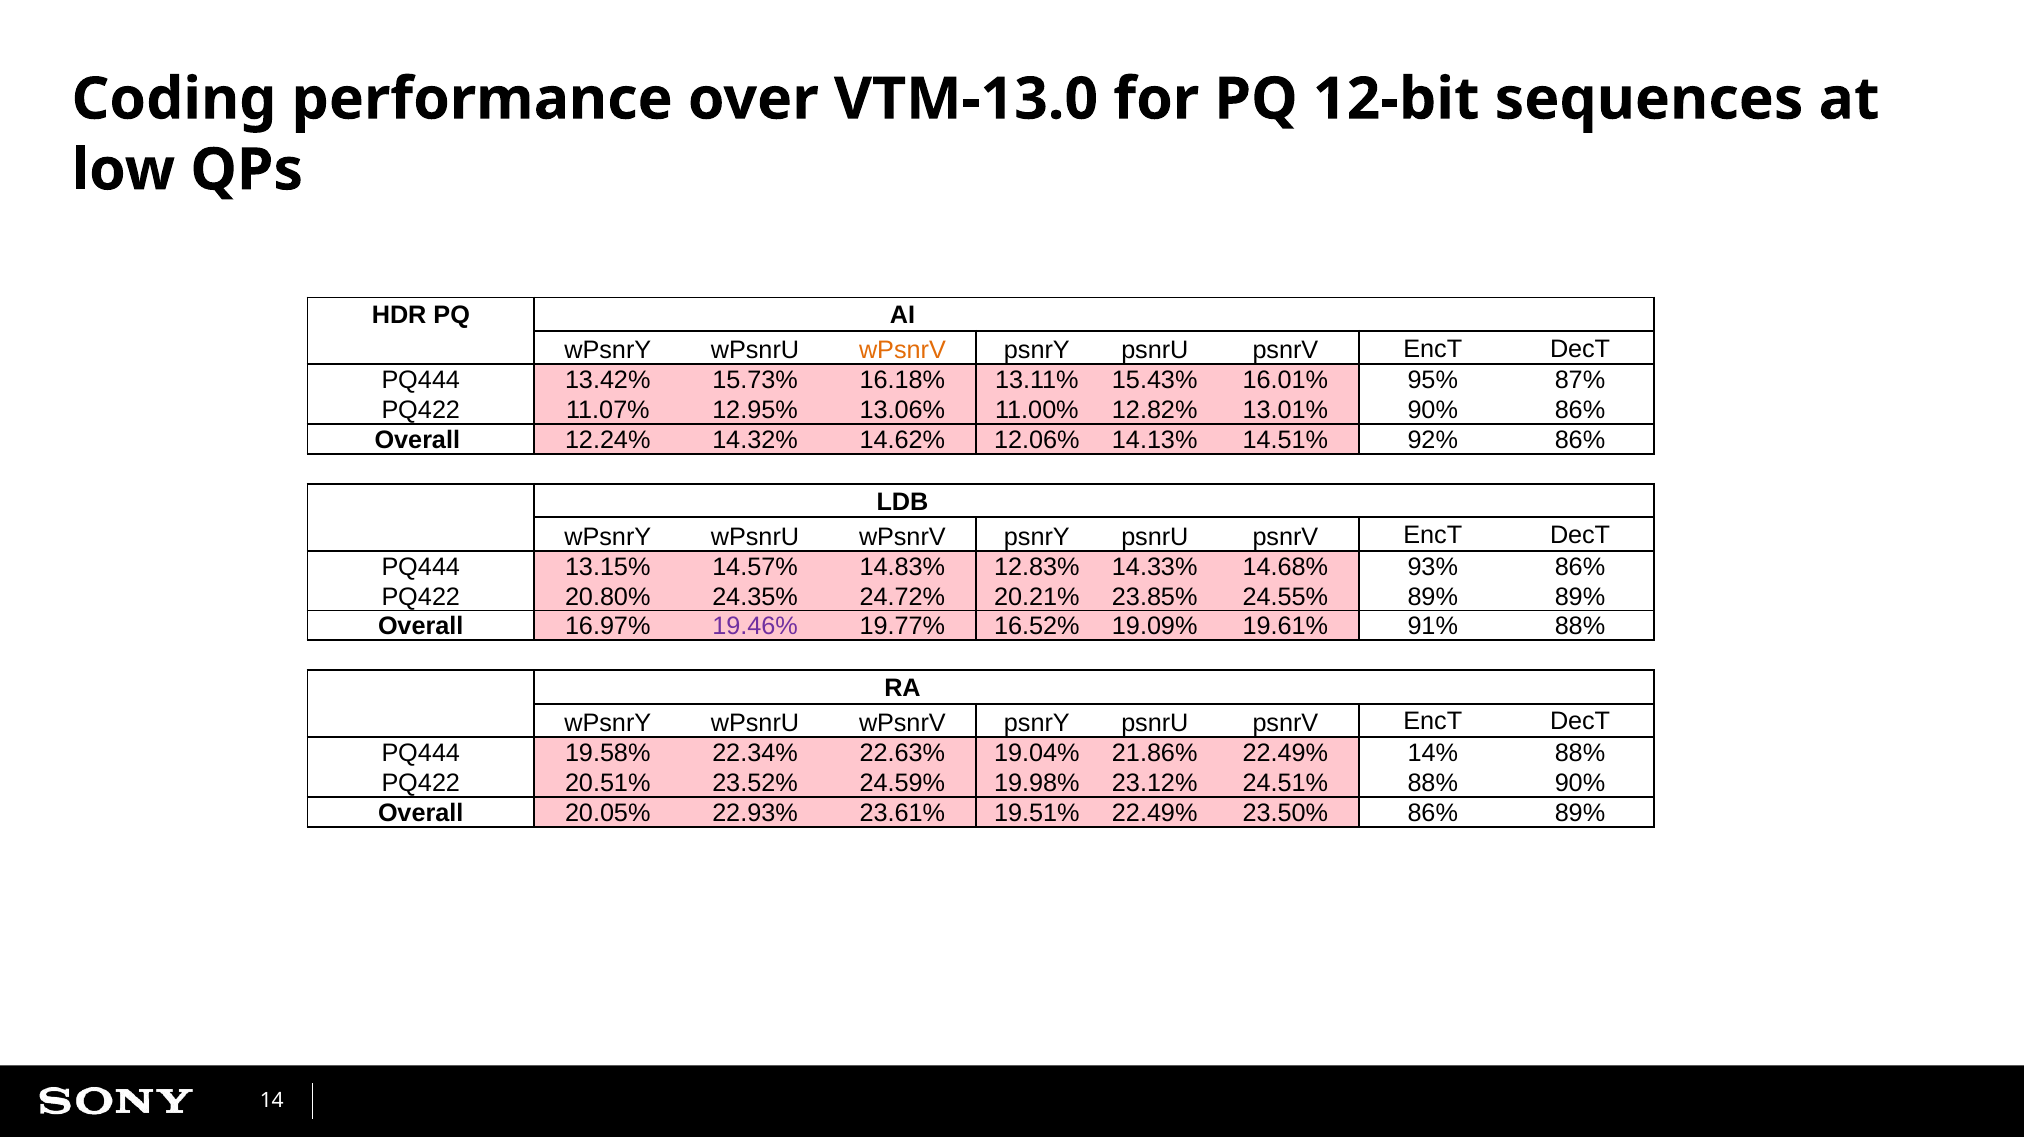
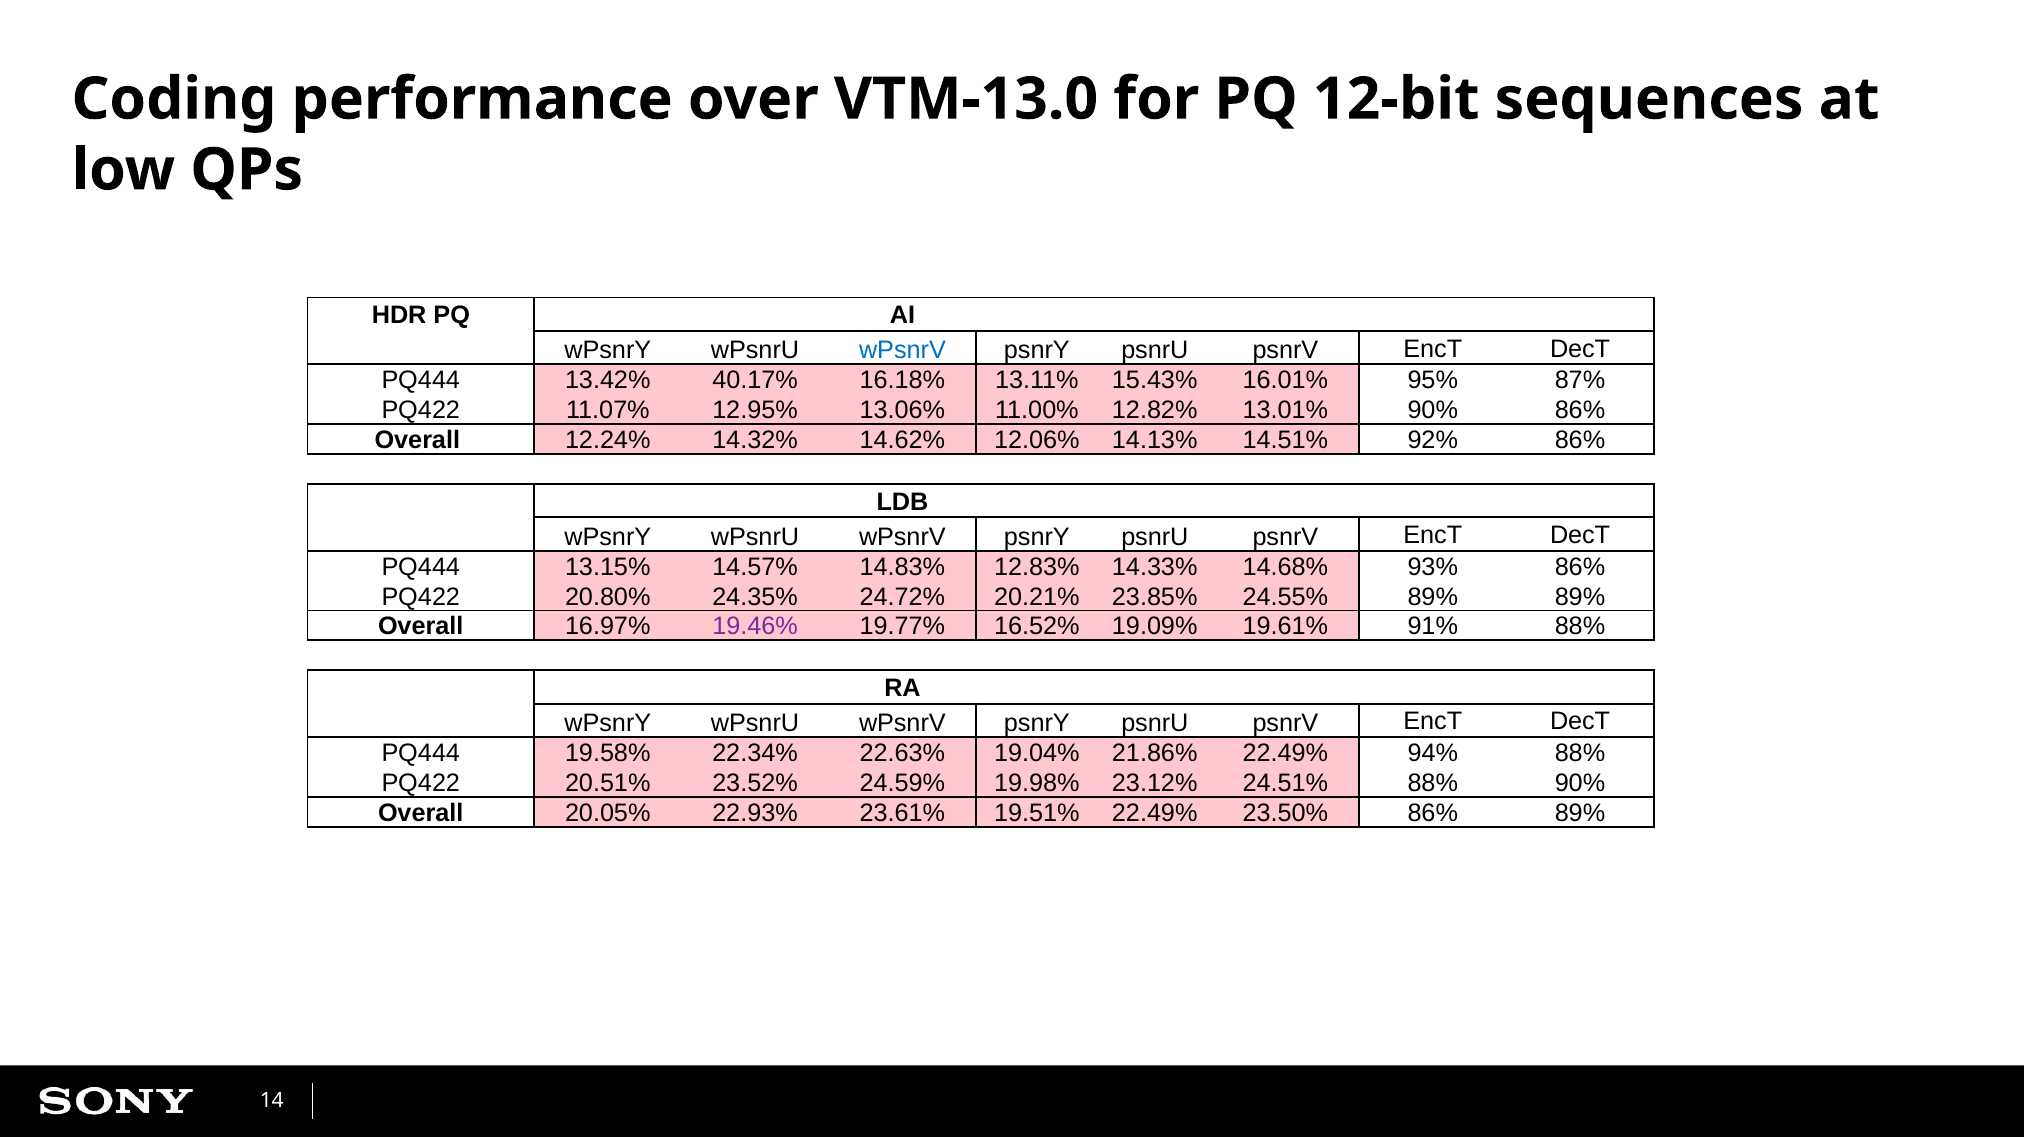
wPsnrV at (902, 351) colour: orange -> blue
15.73%: 15.73% -> 40.17%
14%: 14% -> 94%
